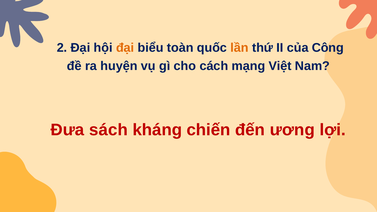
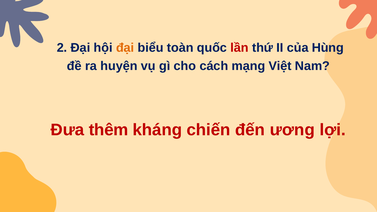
lần colour: orange -> red
Công: Công -> Hùng
sách: sách -> thêm
